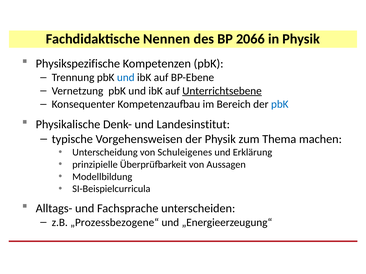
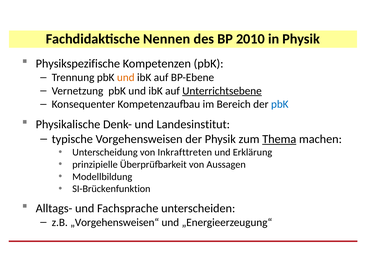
2066: 2066 -> 2010
und at (126, 78) colour: blue -> orange
Thema underline: none -> present
Schuleigenes: Schuleigenes -> Inkrafttreten
SI-Beispielcurricula: SI-Beispielcurricula -> SI-Brückenfunktion
„Prozessbezogene“: „Prozessbezogene“ -> „Vorgehensweisen“
